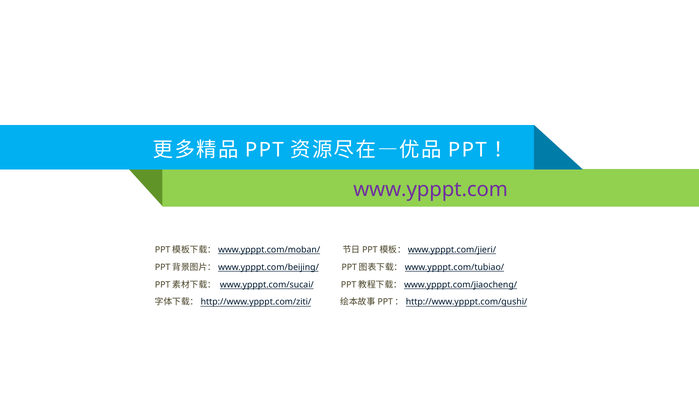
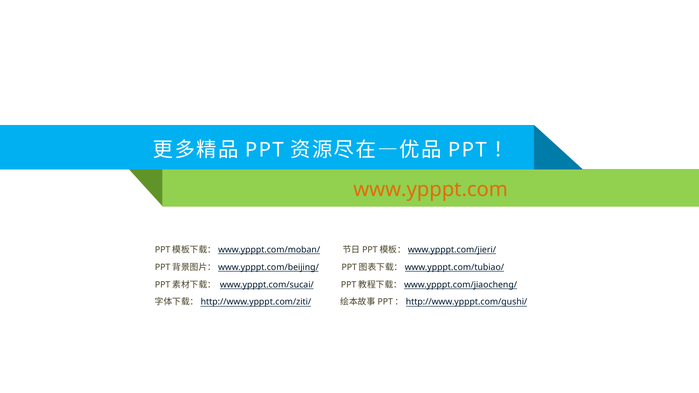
www.ypppt.com colour: purple -> orange
